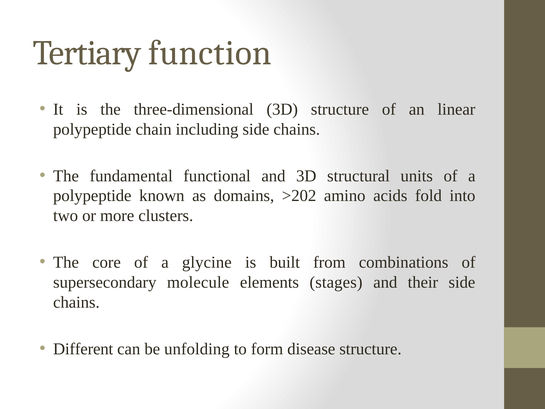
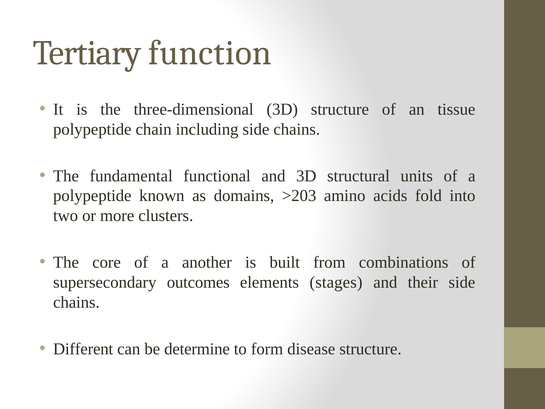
linear: linear -> tissue
>202: >202 -> >203
glycine: glycine -> another
molecule: molecule -> outcomes
unfolding: unfolding -> determine
